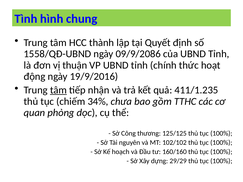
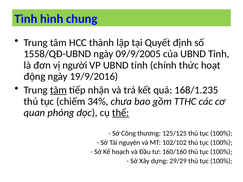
09/9/2086: 09/9/2086 -> 09/9/2005
thuận: thuận -> người
411/1.235: 411/1.235 -> 168/1.235
thể underline: none -> present
